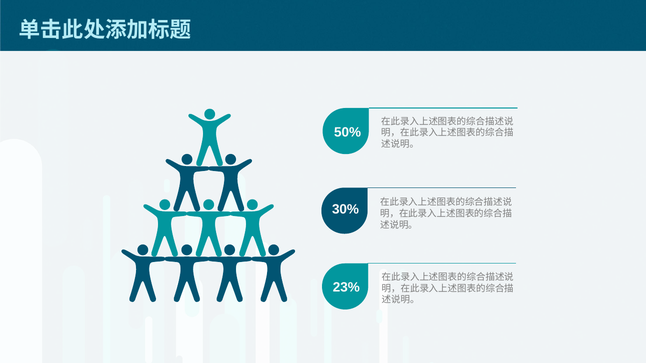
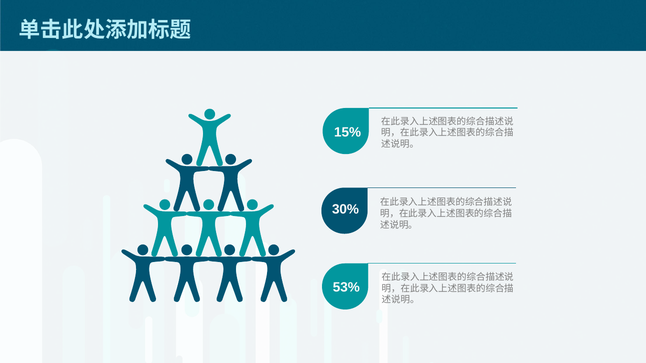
50%: 50% -> 15%
23%: 23% -> 53%
